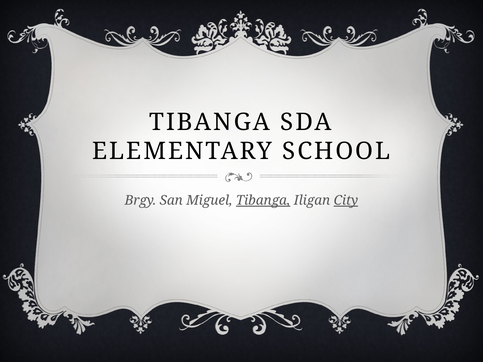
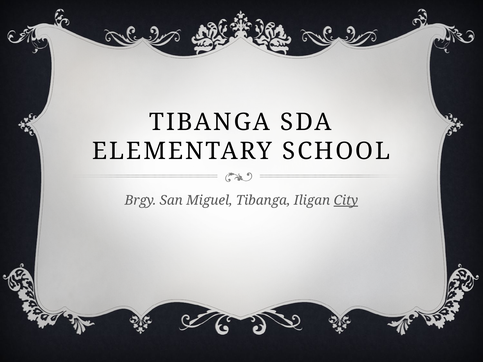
Tibanga at (263, 201) underline: present -> none
